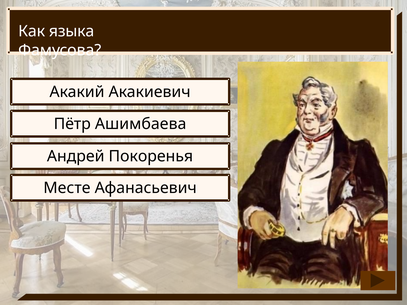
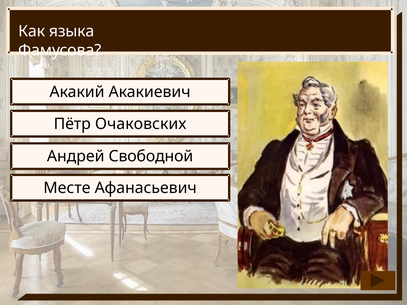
Ашимбаева: Ашимбаева -> Очаковских
Покоренья: Покоренья -> Свободной
